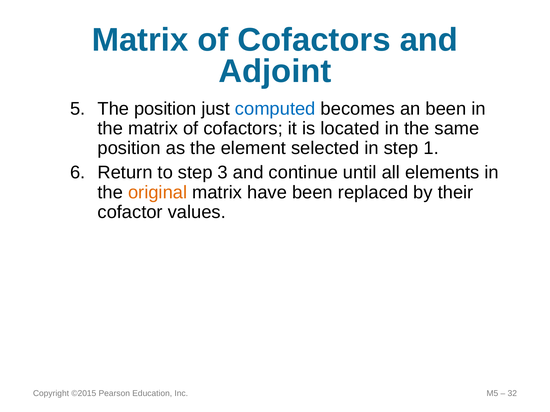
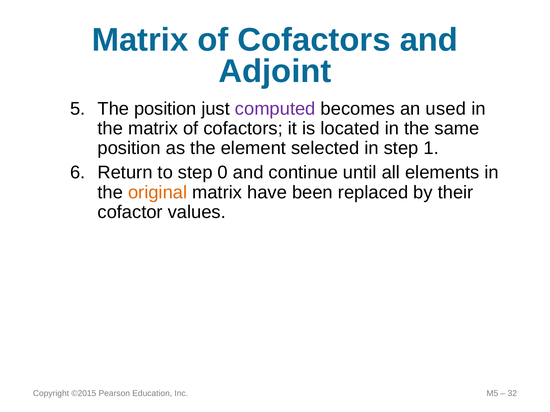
computed colour: blue -> purple
an been: been -> used
3: 3 -> 0
